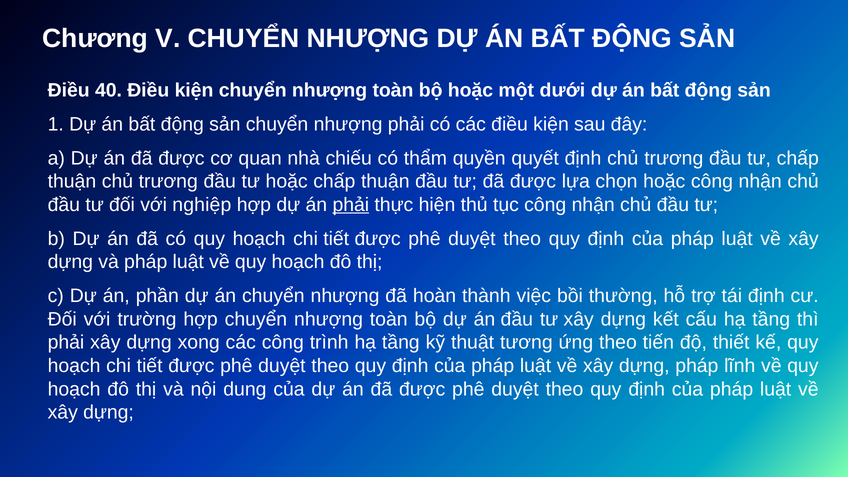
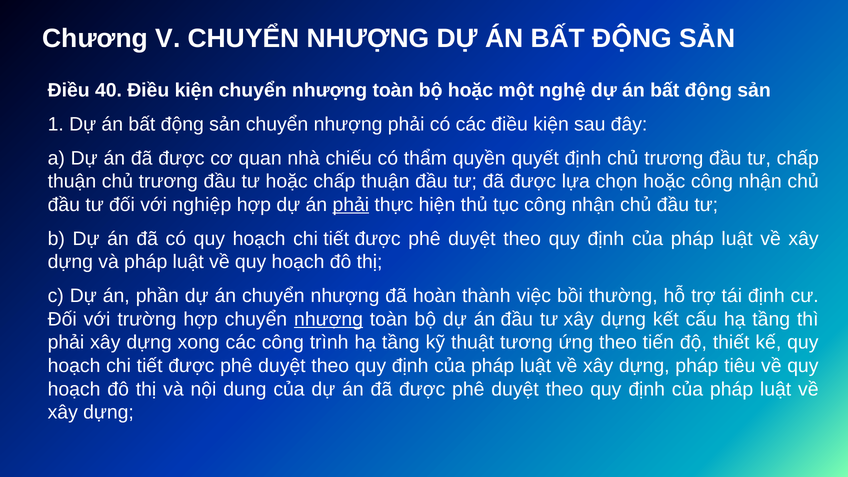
dưới: dưới -> nghệ
nhượng at (329, 319) underline: none -> present
lĩnh: lĩnh -> tiêu
